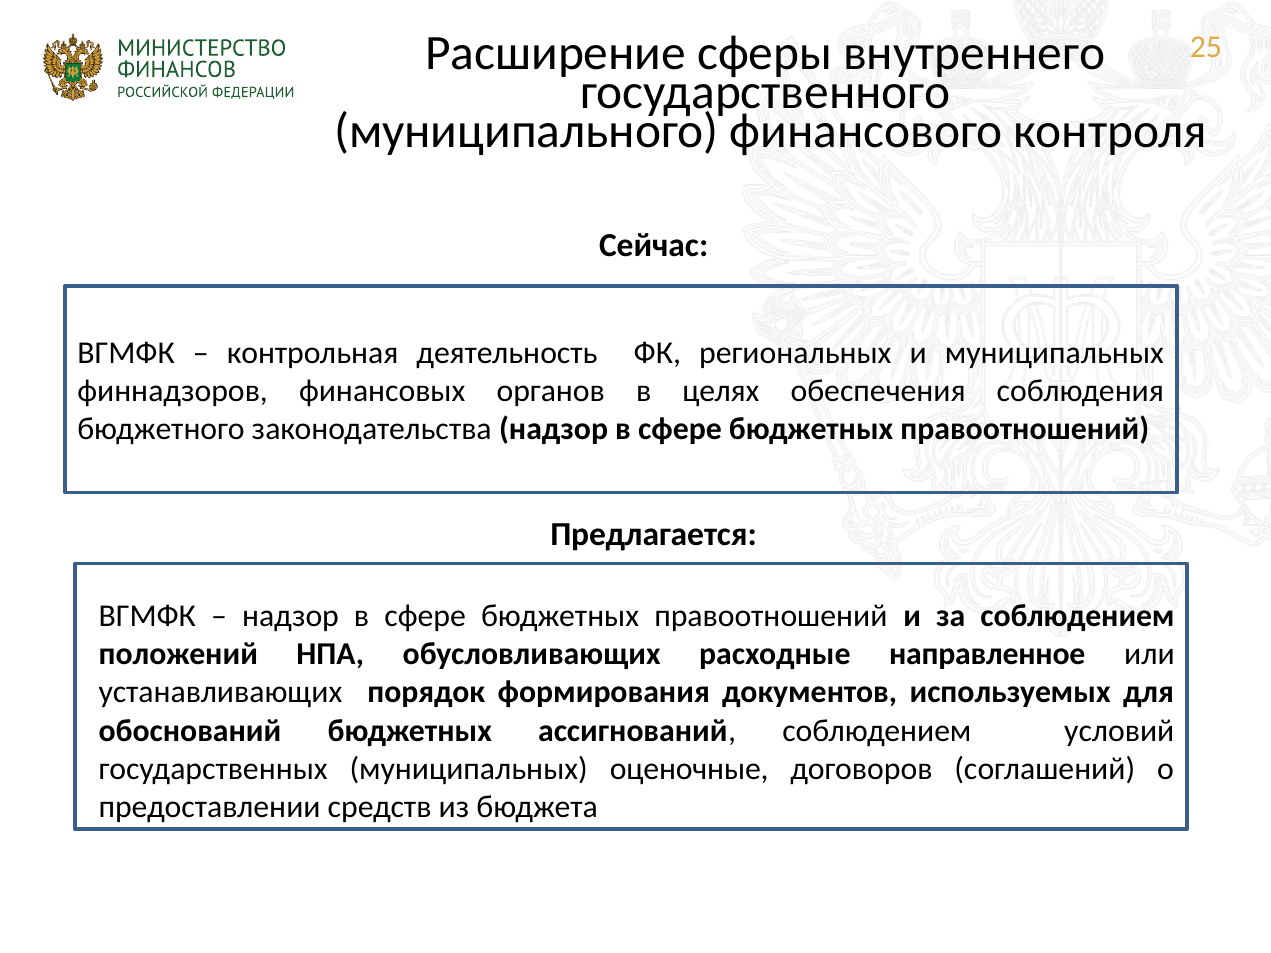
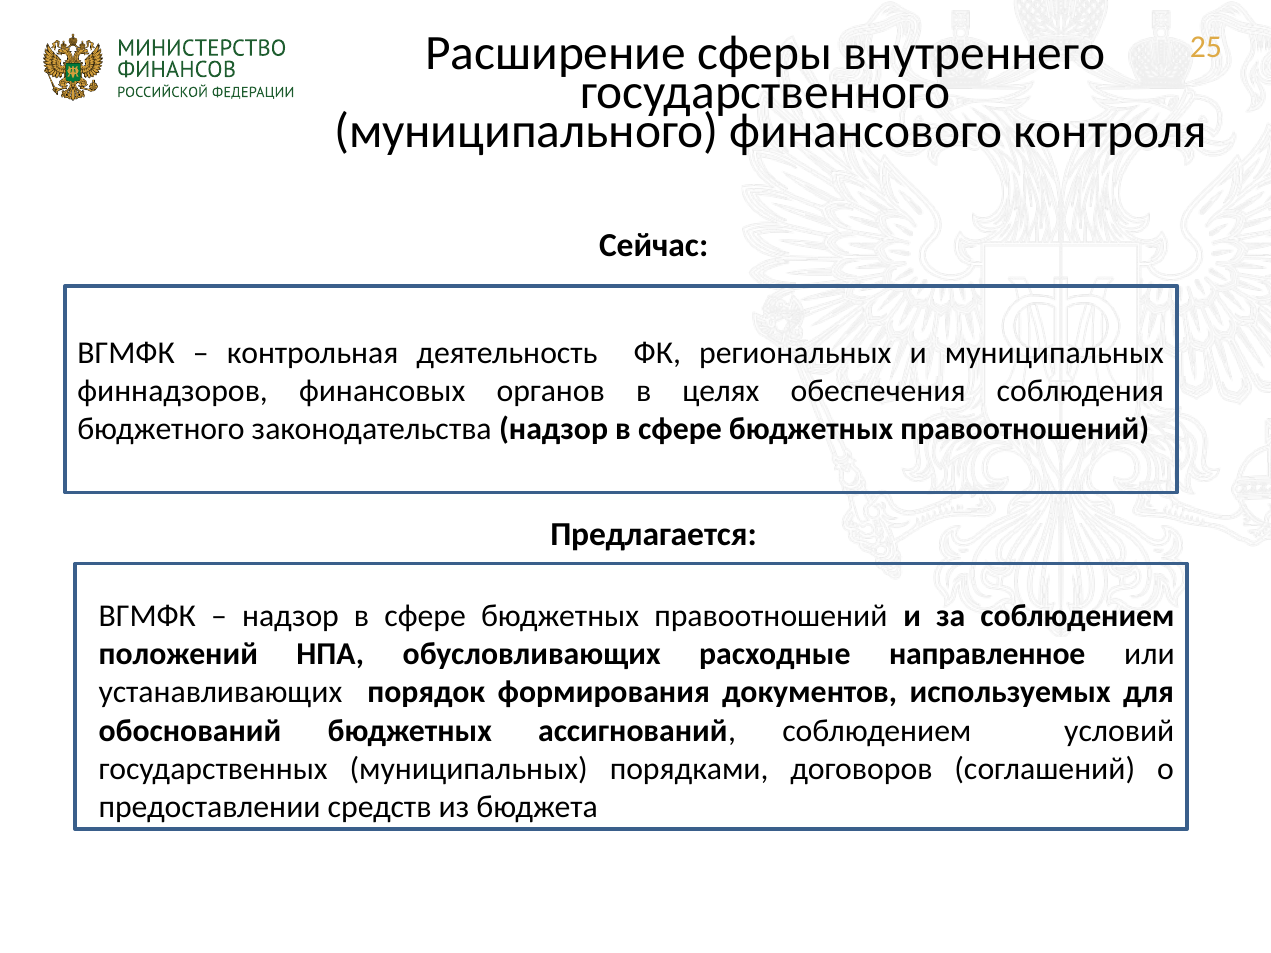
оценочные: оценочные -> порядками
